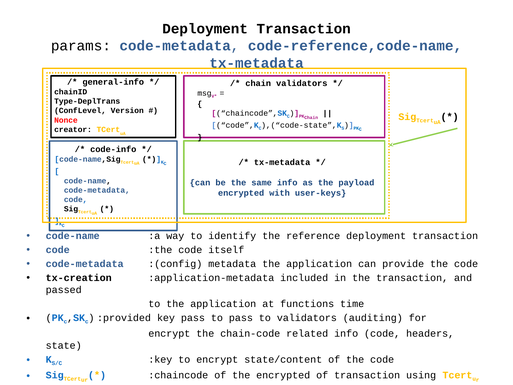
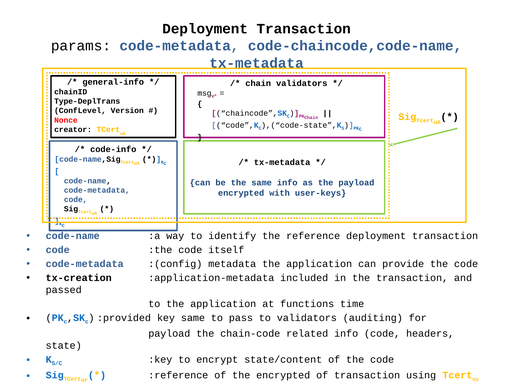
code-reference,code-name: code-reference,code-name -> code-chaincode,code-name
key pass: pass -> same
encrypt at (169, 333): encrypt -> payload
:chaincode: :chaincode -> :reference
